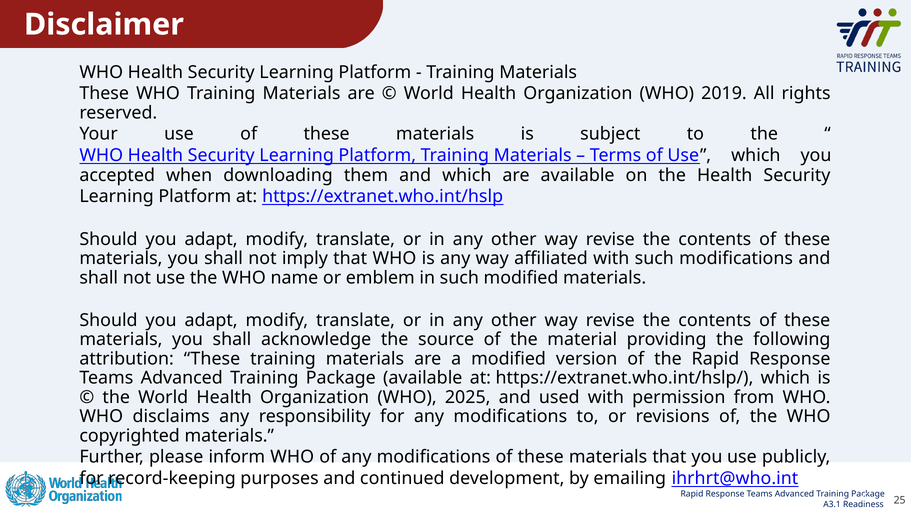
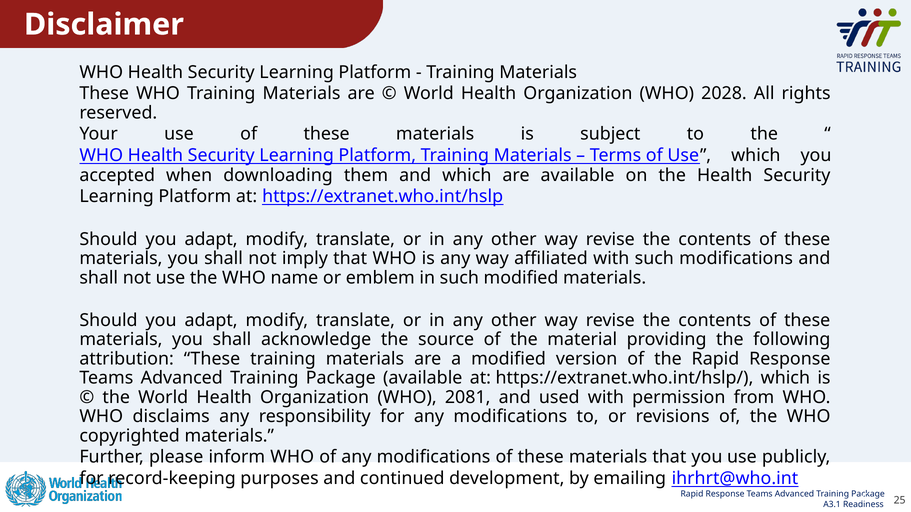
2019: 2019 -> 2028
2025: 2025 -> 2081
